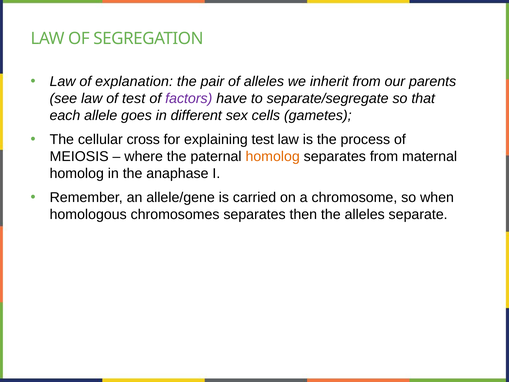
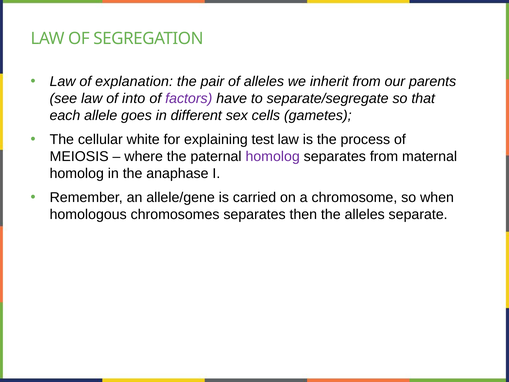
of test: test -> into
cross: cross -> white
homolog at (273, 156) colour: orange -> purple
